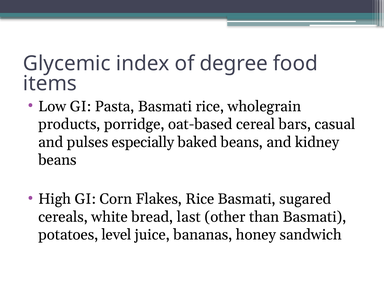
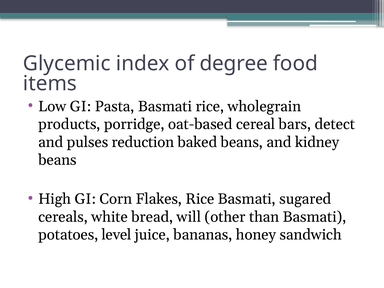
casual: casual -> detect
especially: especially -> reduction
last: last -> will
